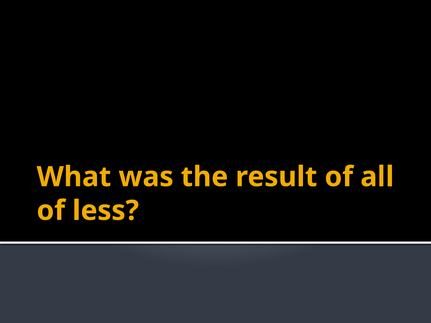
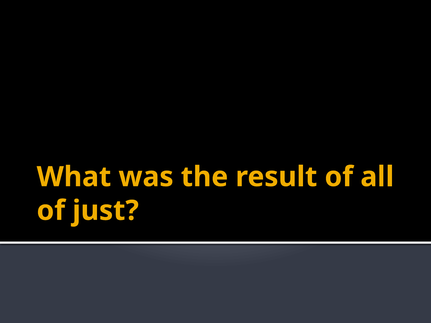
less: less -> just
